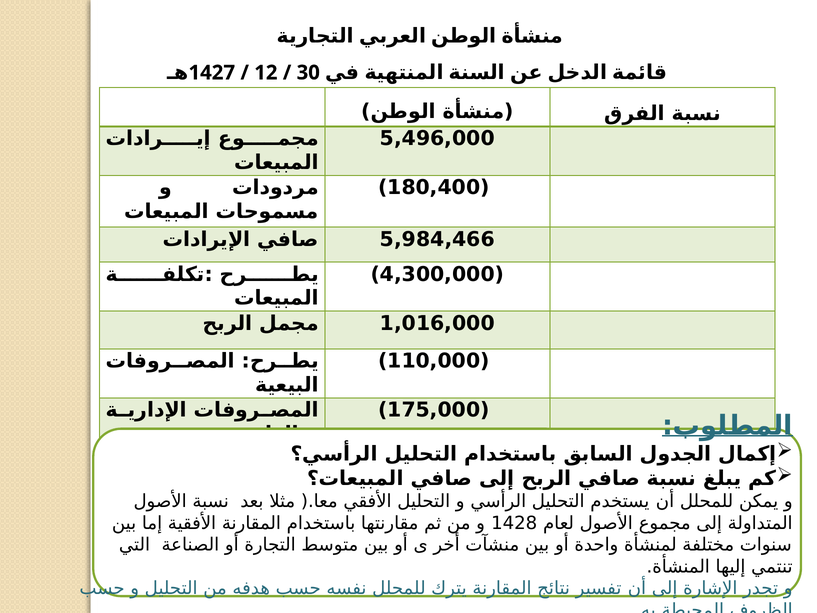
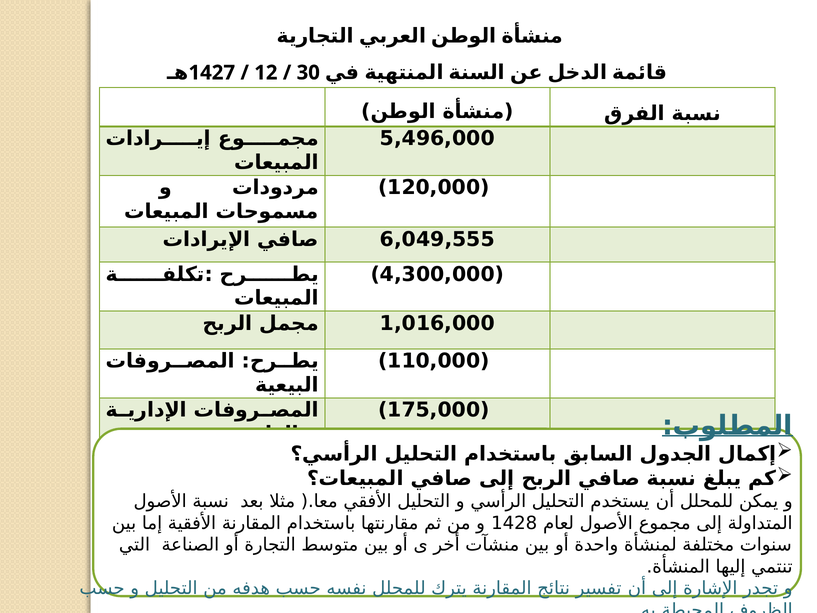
180,400: 180,400 -> 120,000
5,984,466: 5,984,466 -> 6,049,555
